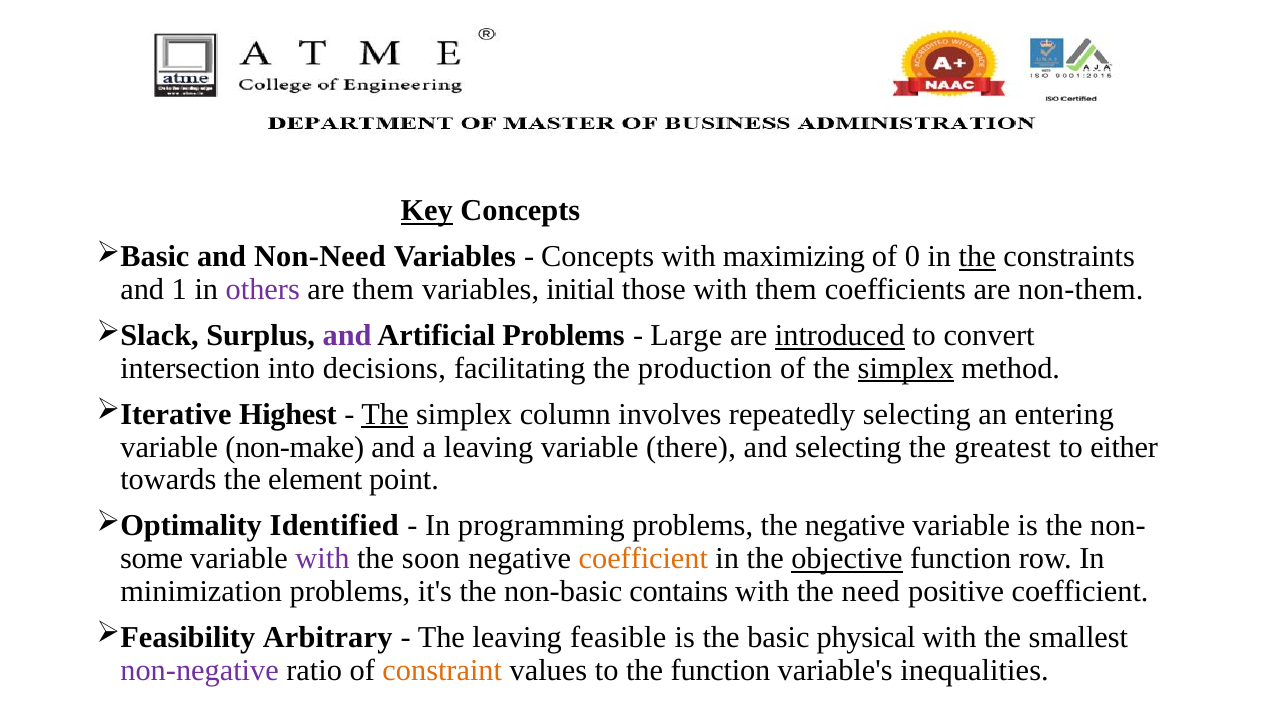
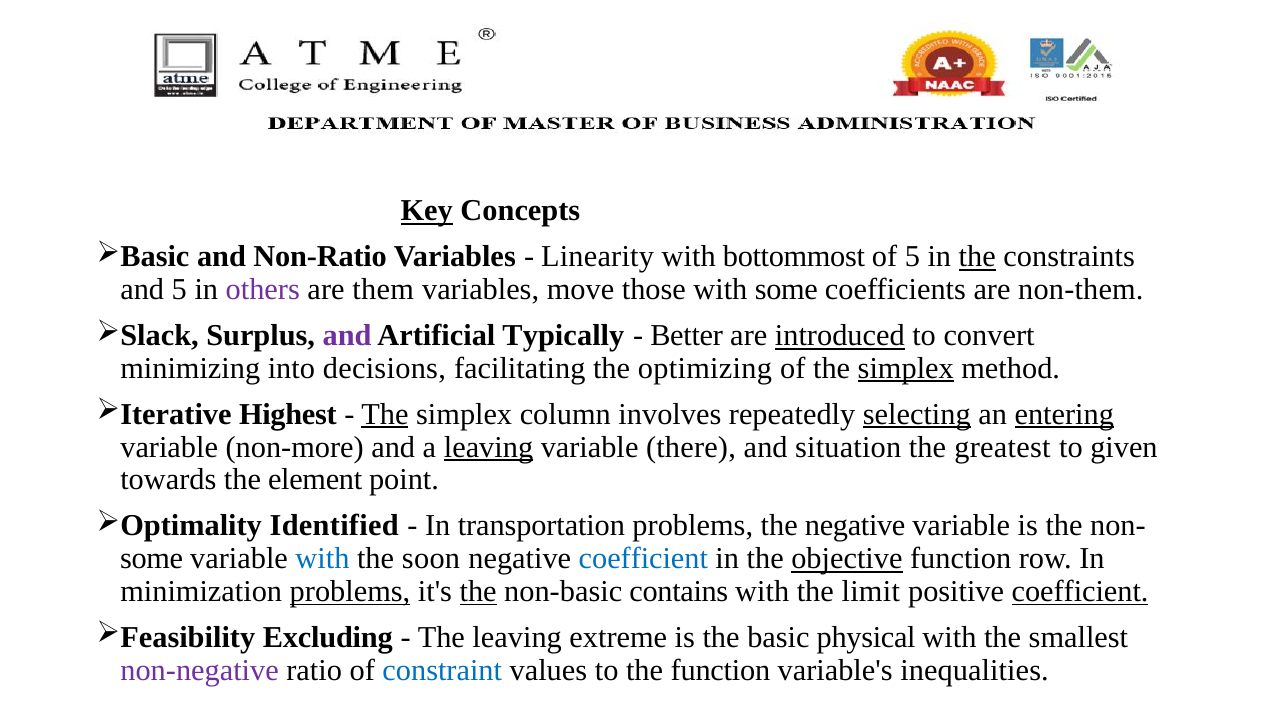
Non-Need: Non-Need -> Non-Ratio
Concepts at (598, 257): Concepts -> Linearity
maximizing: maximizing -> bottommost
of 0: 0 -> 5
and 1: 1 -> 5
initial: initial -> move
with them: them -> some
Artificial Problems: Problems -> Typically
Large: Large -> Better
intersection: intersection -> minimizing
production: production -> optimizing
selecting at (917, 414) underline: none -> present
entering underline: none -> present
non-make: non-make -> non-more
leaving at (489, 447) underline: none -> present
and selecting: selecting -> situation
either: either -> given
programming: programming -> transportation
with at (322, 558) colour: purple -> blue
coefficient at (643, 558) colour: orange -> blue
problems at (350, 591) underline: none -> present
the at (478, 591) underline: none -> present
need: need -> limit
coefficient at (1080, 591) underline: none -> present
Arbitrary: Arbitrary -> Excluding
feasible: feasible -> extreme
constraint colour: orange -> blue
